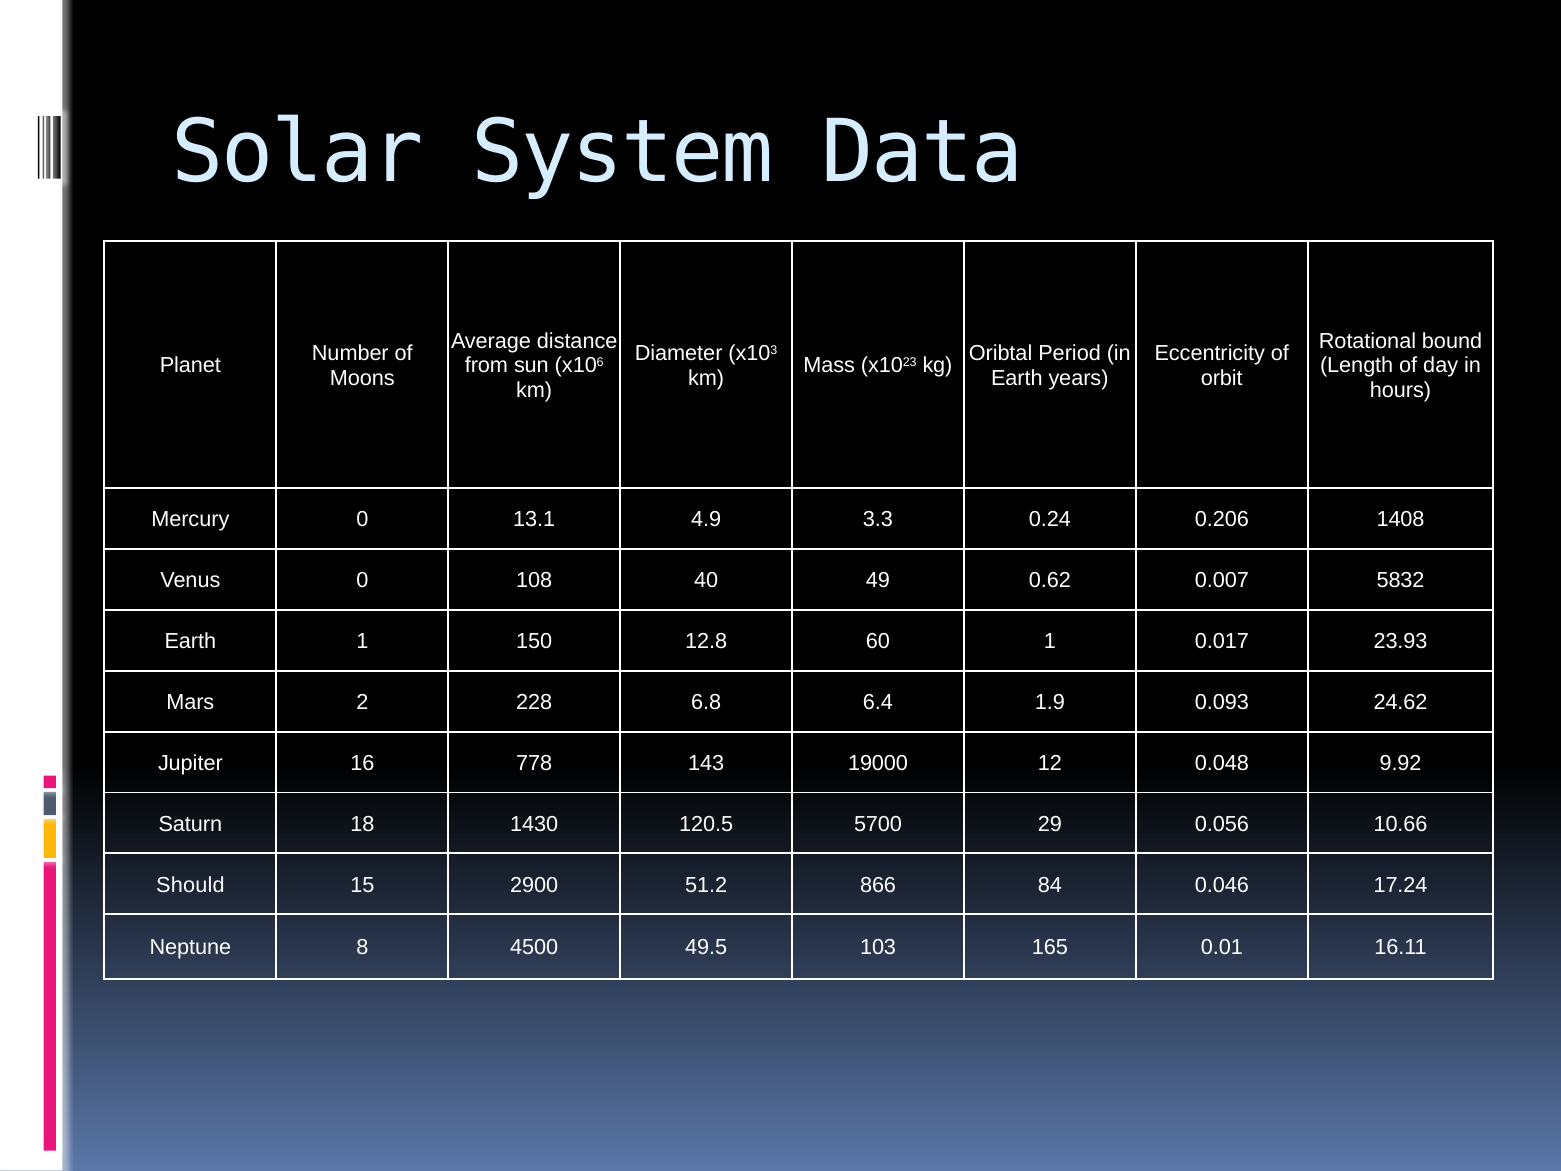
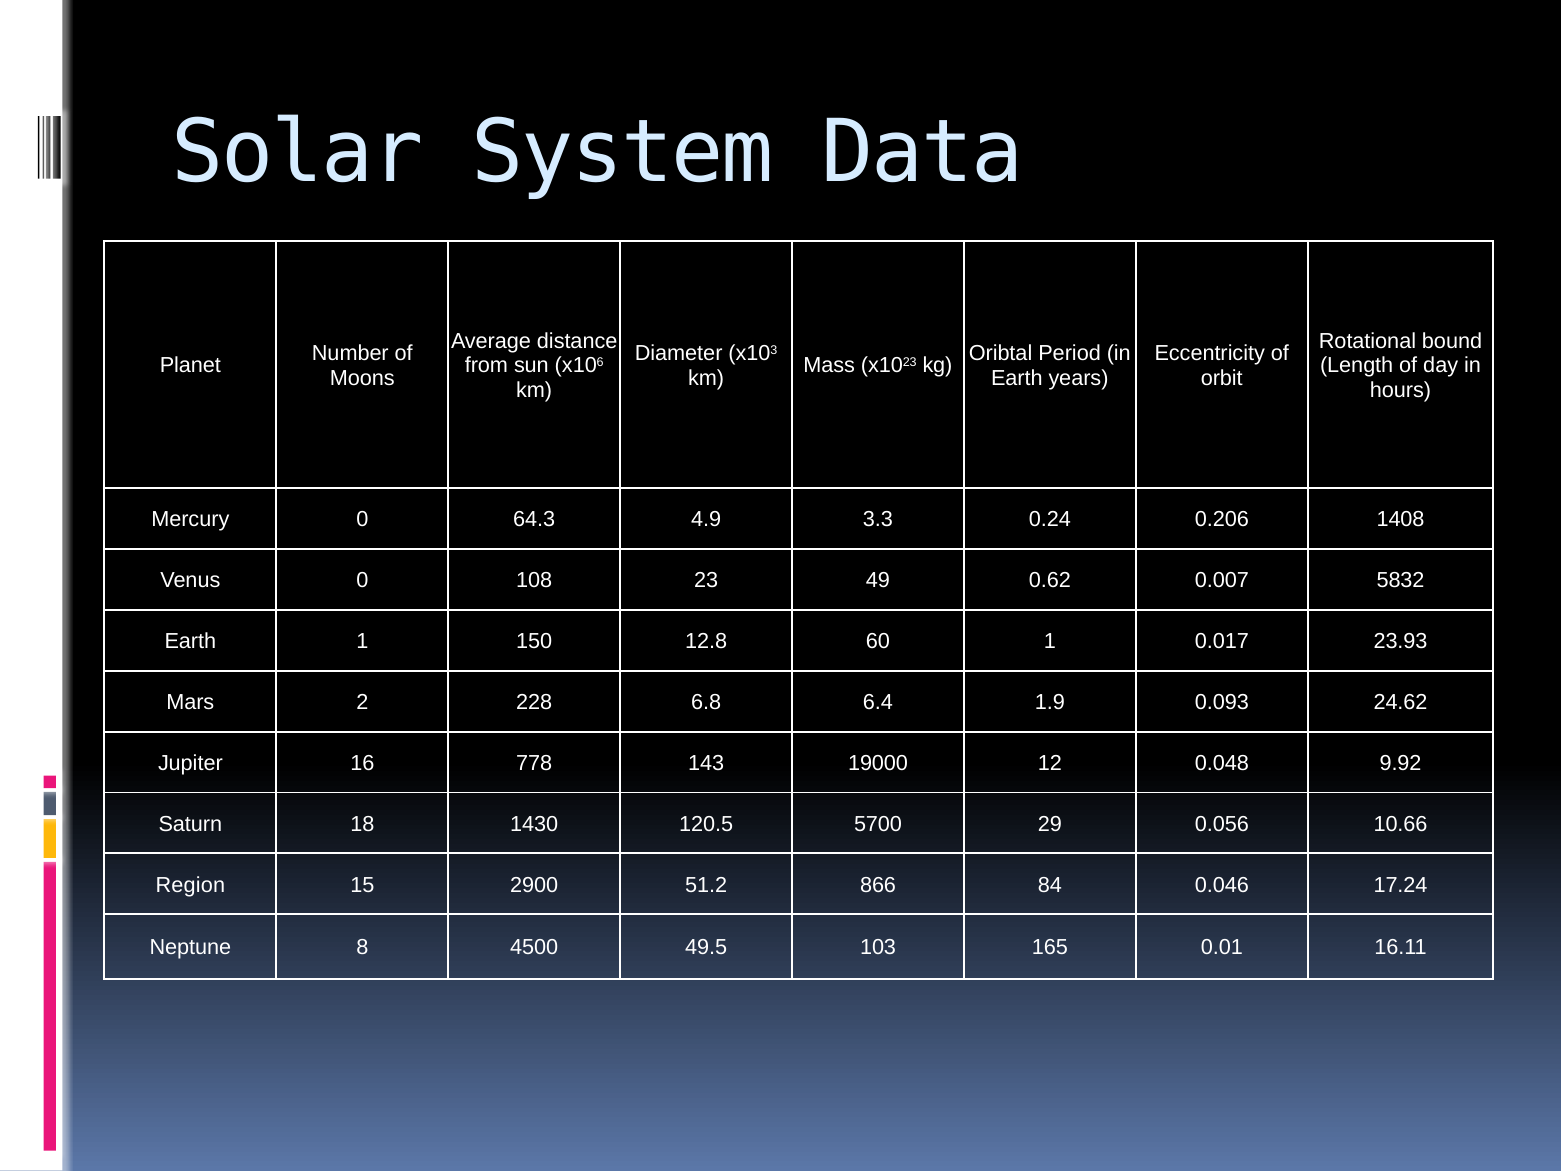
13.1: 13.1 -> 64.3
40: 40 -> 23
Should: Should -> Region
